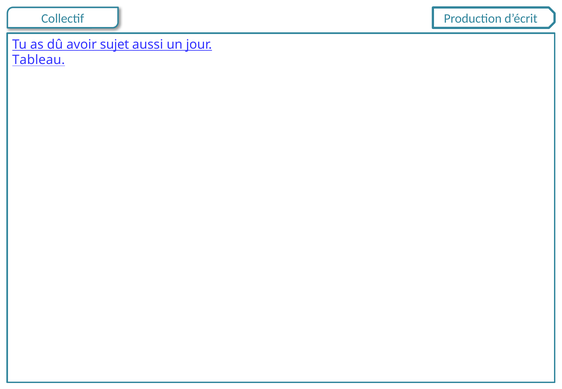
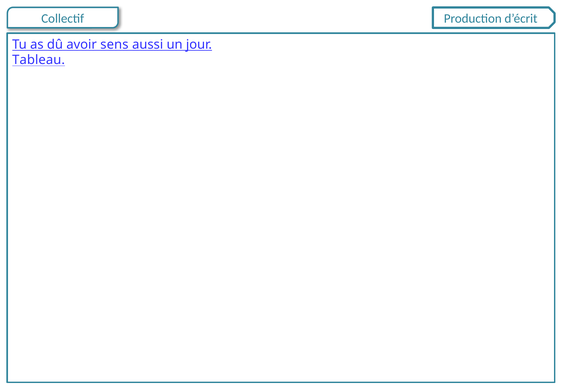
sujet: sujet -> sens
